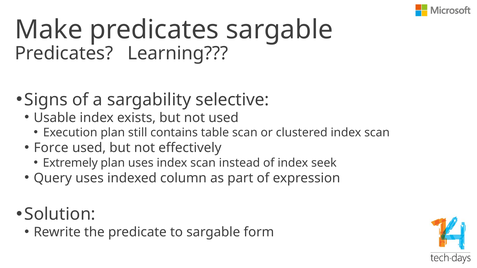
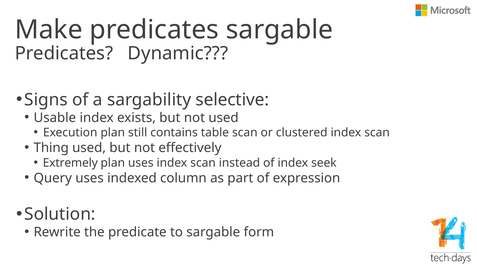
Learning: Learning -> Dynamic
Force: Force -> Thing
